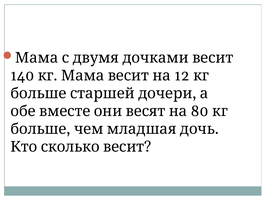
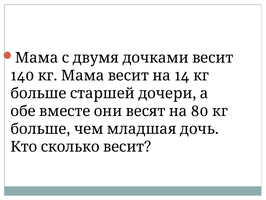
12: 12 -> 14
